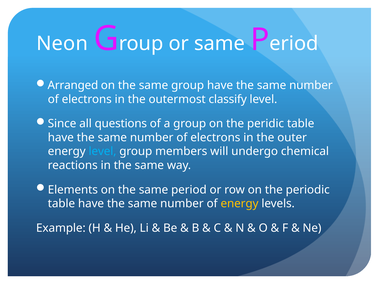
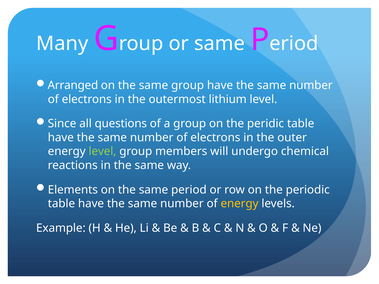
Neon: Neon -> Many
classify: classify -> lithium
level at (103, 152) colour: light blue -> light green
